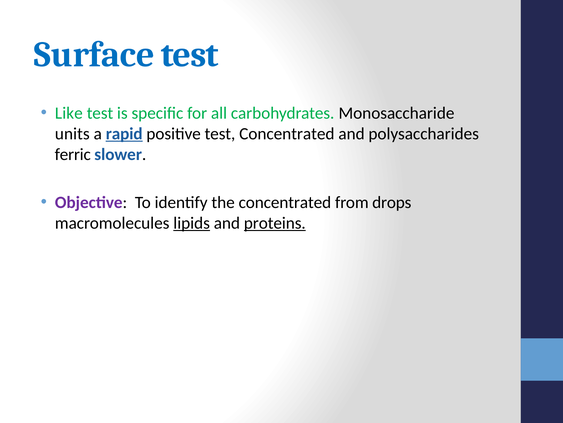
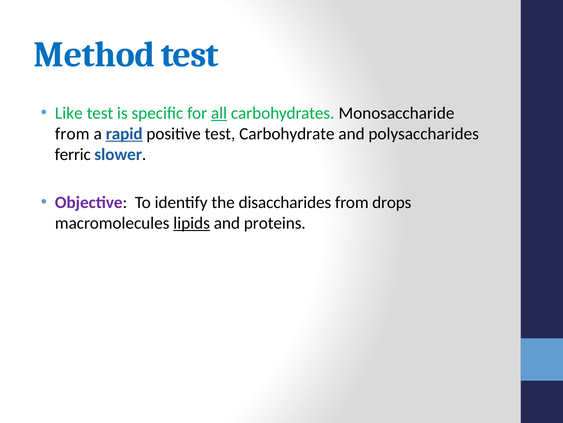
Surface: Surface -> Method
all underline: none -> present
units at (72, 133): units -> from
test Concentrated: Concentrated -> Carbohydrate
the concentrated: concentrated -> disaccharides
proteins underline: present -> none
